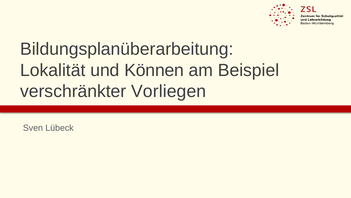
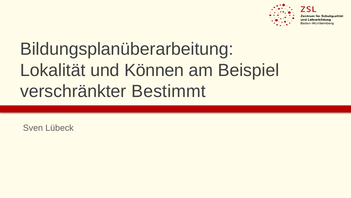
Vorliegen: Vorliegen -> Bestimmt
